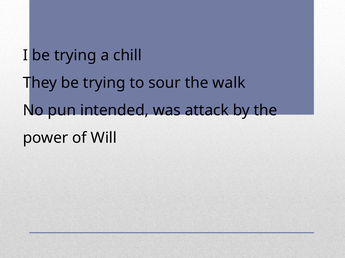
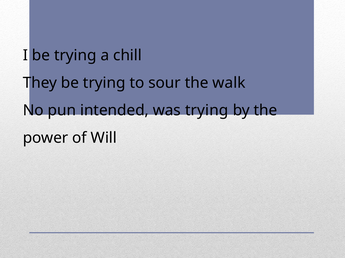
was attack: attack -> trying
